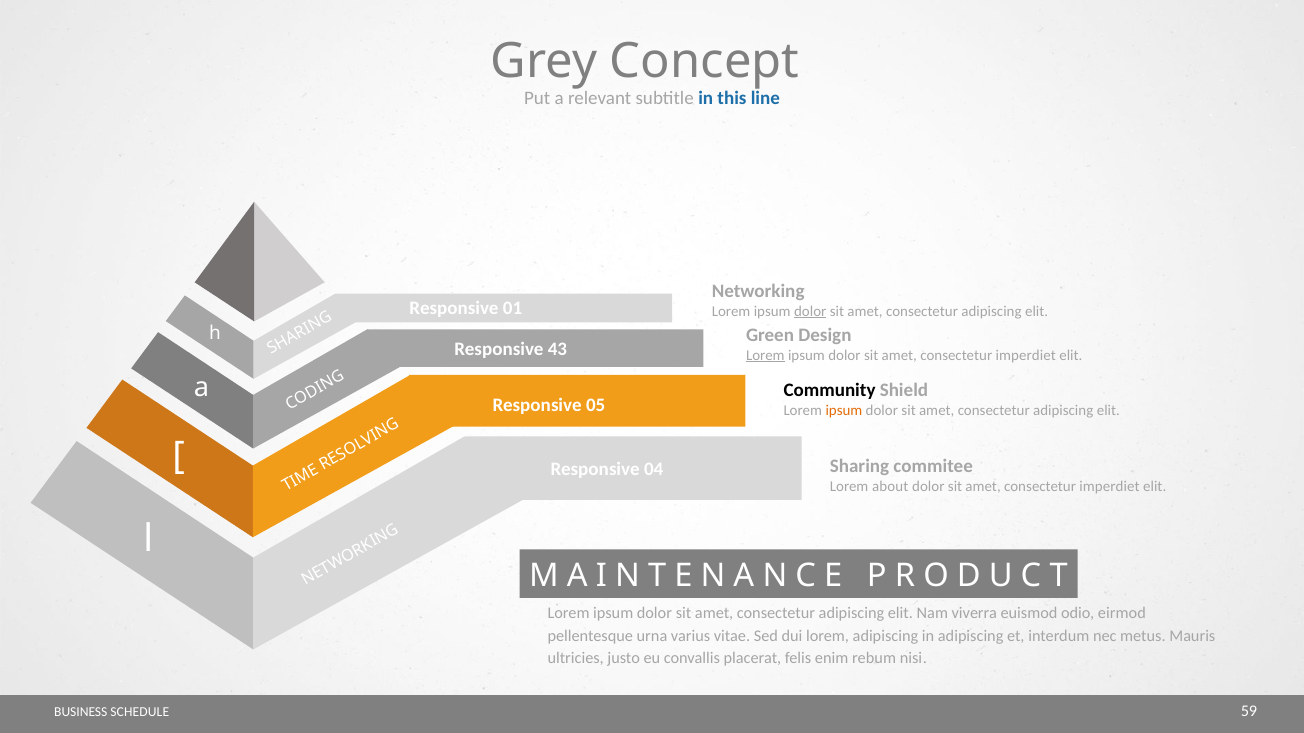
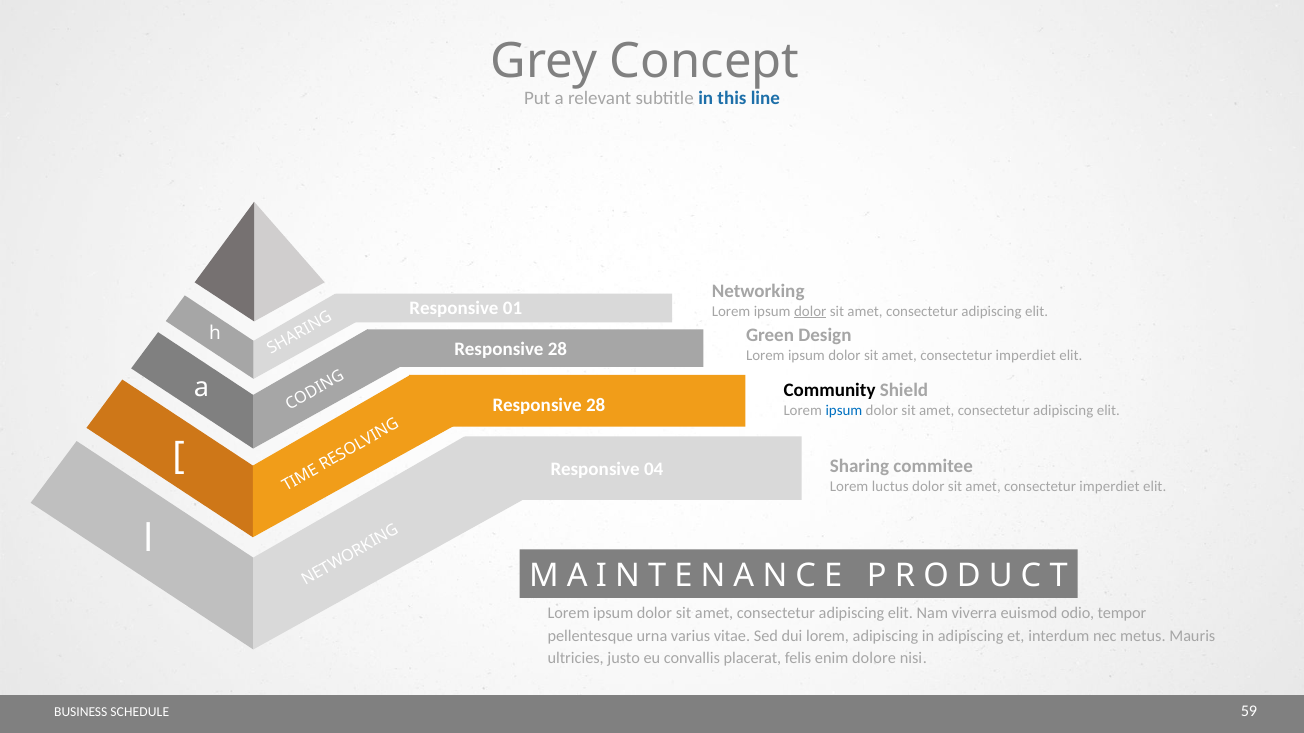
43 at (557, 349): 43 -> 28
Lorem at (765, 356) underline: present -> none
05 at (596, 406): 05 -> 28
ipsum at (844, 410) colour: orange -> blue
about: about -> luctus
eirmod: eirmod -> tempor
rebum: rebum -> dolore
